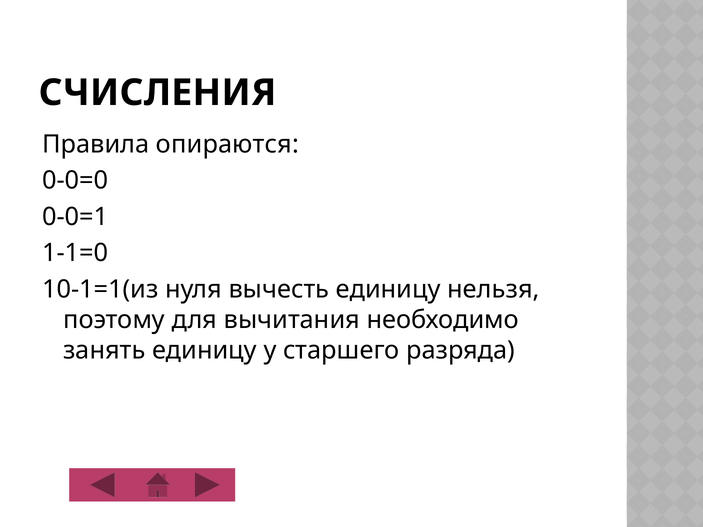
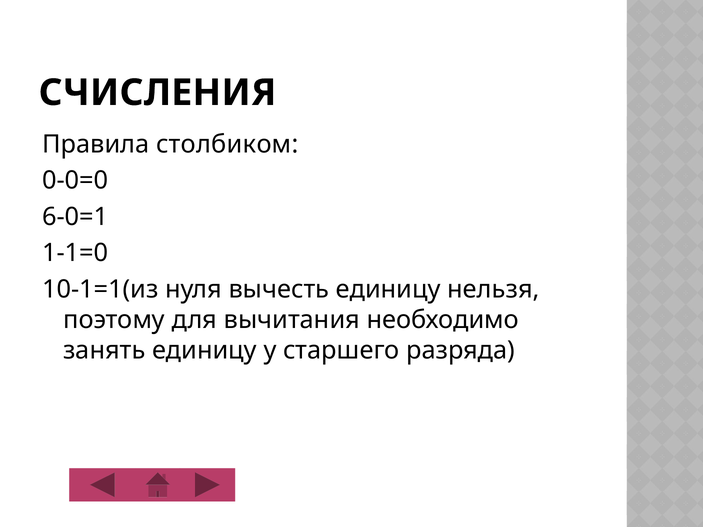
опираются: опираются -> столбиком
0-0=1: 0-0=1 -> 6-0=1
